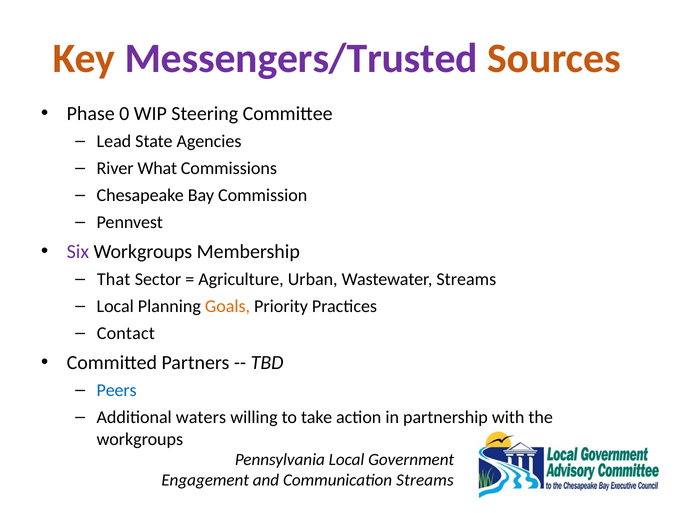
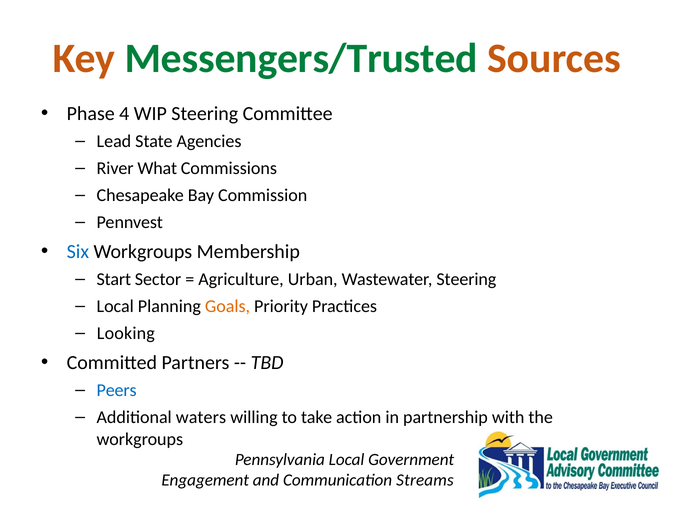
Messengers/Trusted colour: purple -> green
0: 0 -> 4
Six colour: purple -> blue
That: That -> Start
Wastewater Streams: Streams -> Steering
Contact: Contact -> Looking
